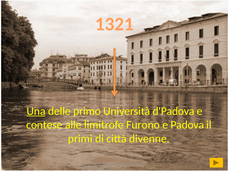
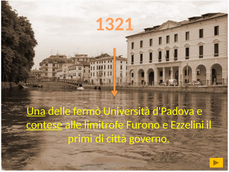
primo: primo -> fermò
contese underline: none -> present
Padova: Padova -> Ezzelini
divenne: divenne -> governo
